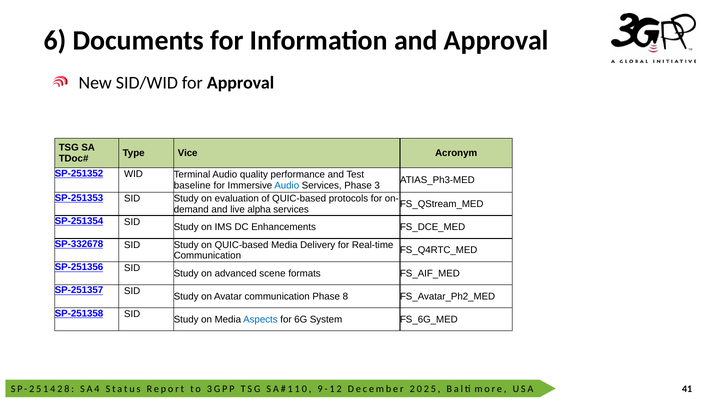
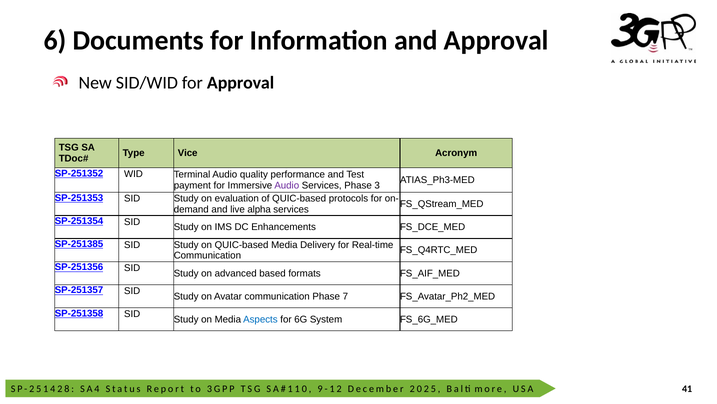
baseline: baseline -> payment
Audio at (287, 185) colour: blue -> purple
SP-332678: SP-332678 -> SP-251385
scene: scene -> based
8: 8 -> 7
